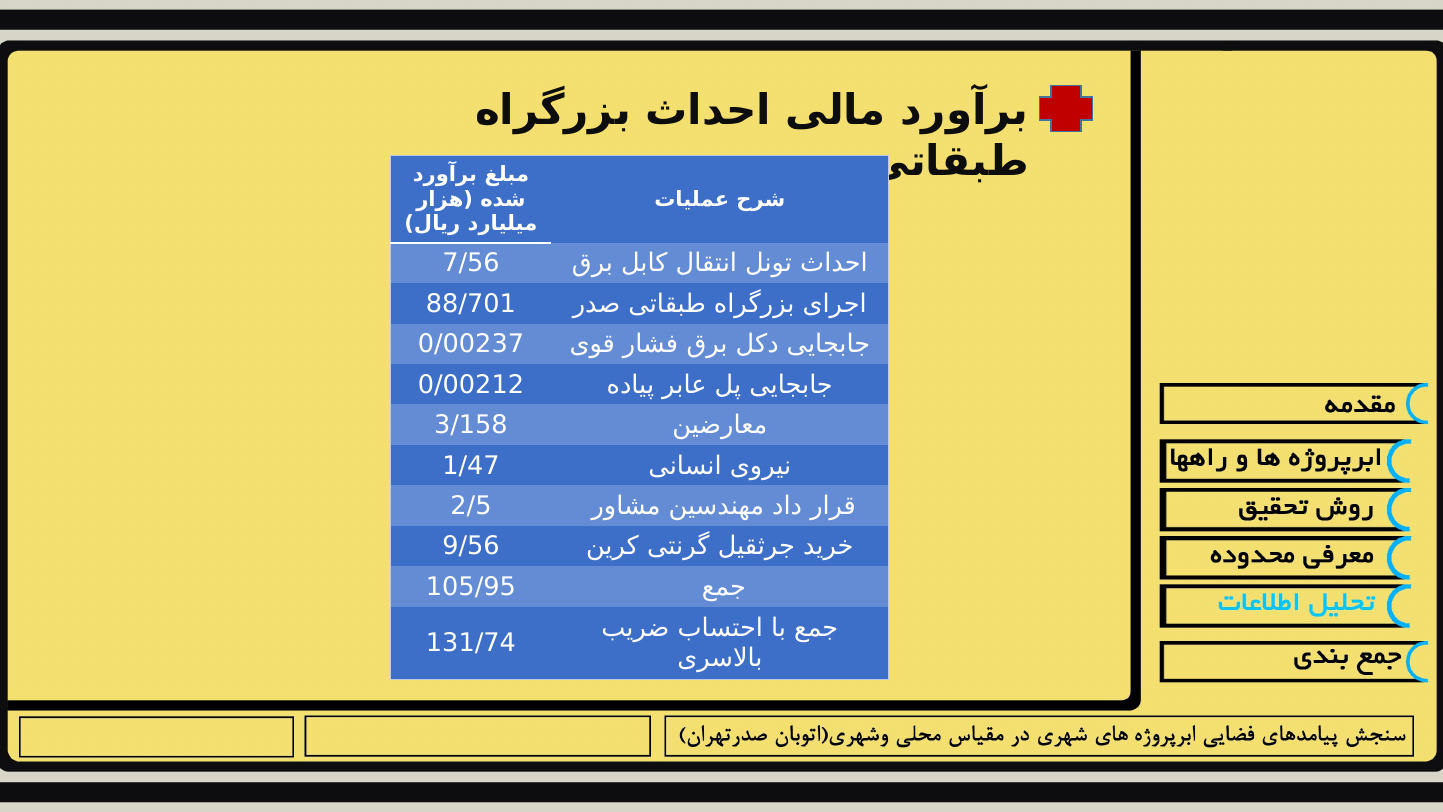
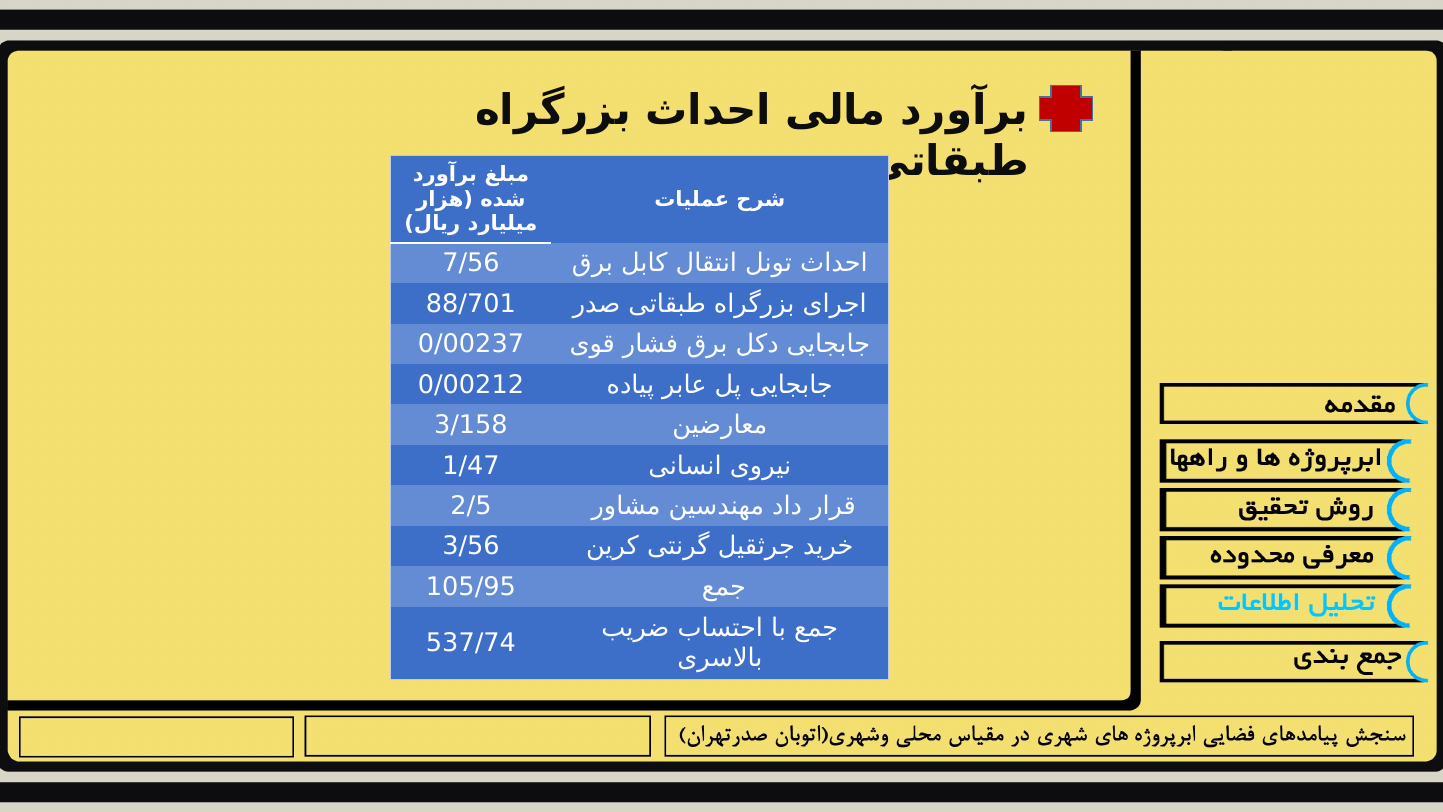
9/56: 9/56 -> 3/56
131/74: 131/74 -> 537/74
